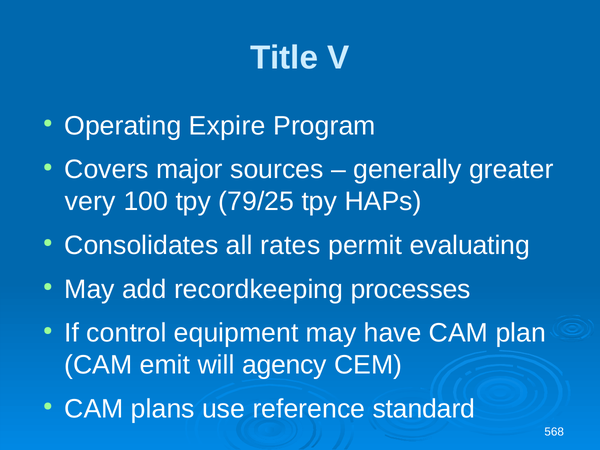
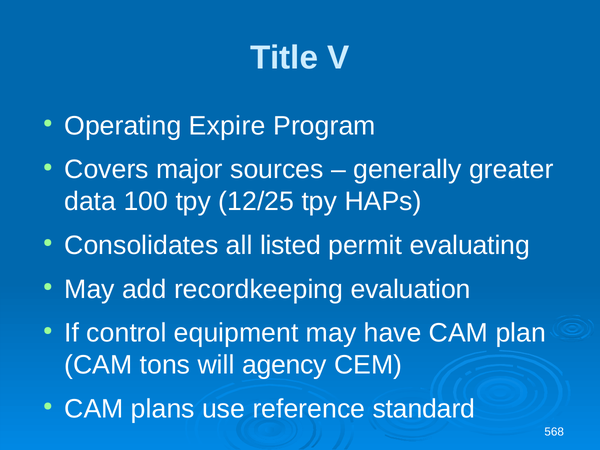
very: very -> data
79/25: 79/25 -> 12/25
rates: rates -> listed
processes: processes -> evaluation
emit: emit -> tons
